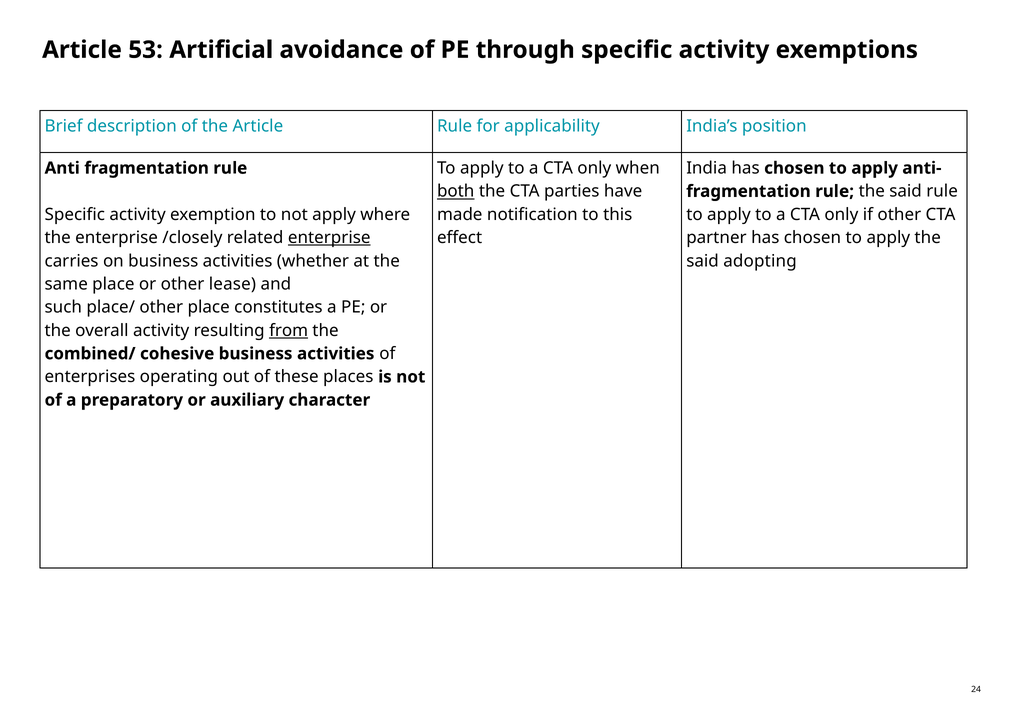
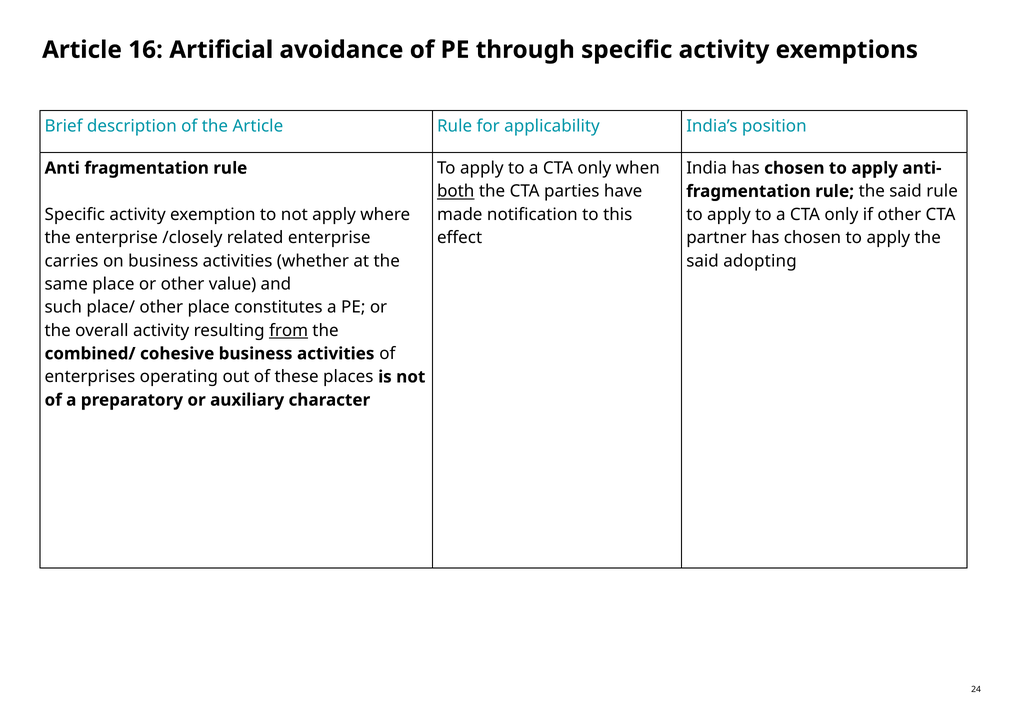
53: 53 -> 16
enterprise at (329, 238) underline: present -> none
lease: lease -> value
